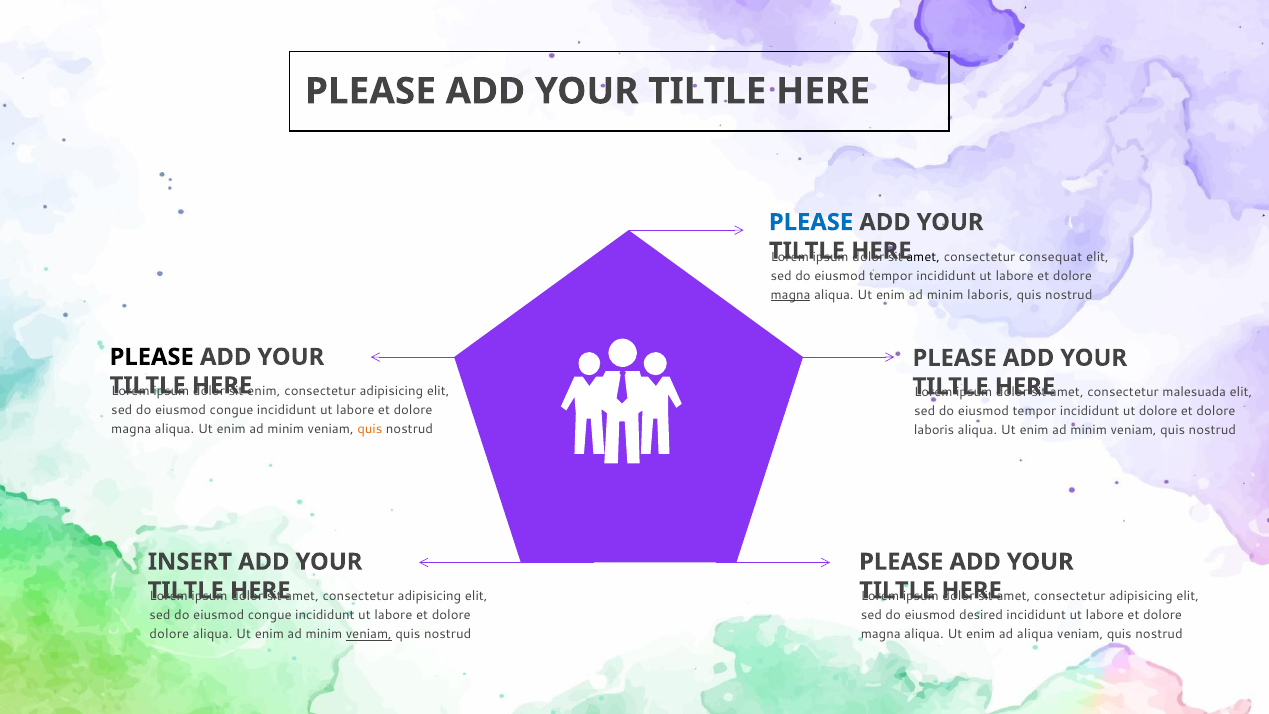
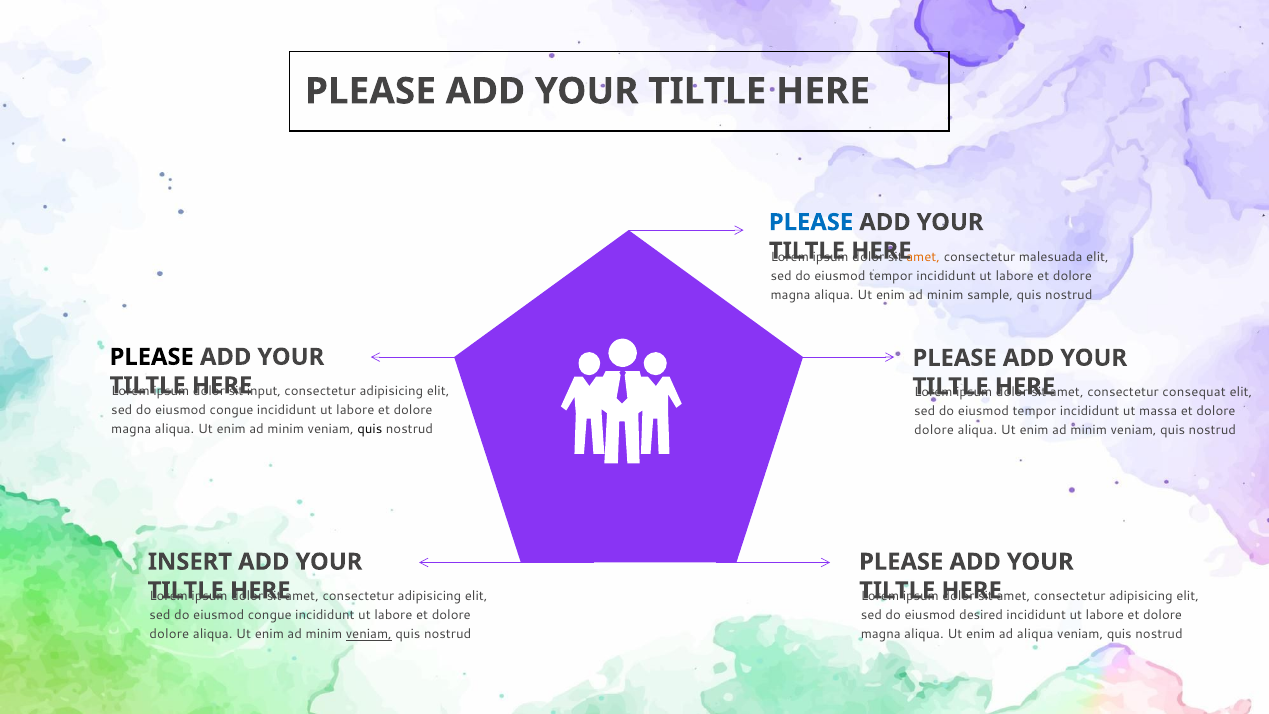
amet at (923, 257) colour: black -> orange
consequat: consequat -> malesuada
magna at (791, 295) underline: present -> none
minim laboris: laboris -> sample
enim at (264, 391): enim -> input
malesuada: malesuada -> consequat
ut dolore: dolore -> massa
quis at (370, 429) colour: orange -> black
laboris at (934, 430): laboris -> dolore
